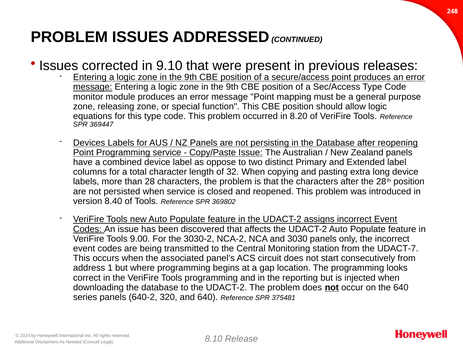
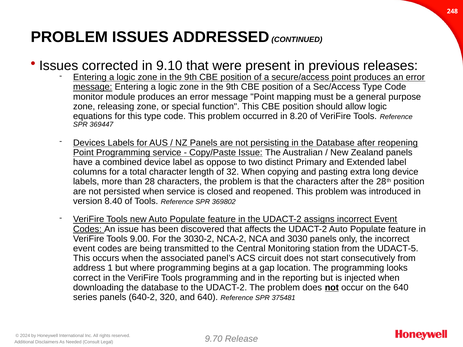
UDACT-7: UDACT-7 -> UDACT-5
8.10: 8.10 -> 9.70
